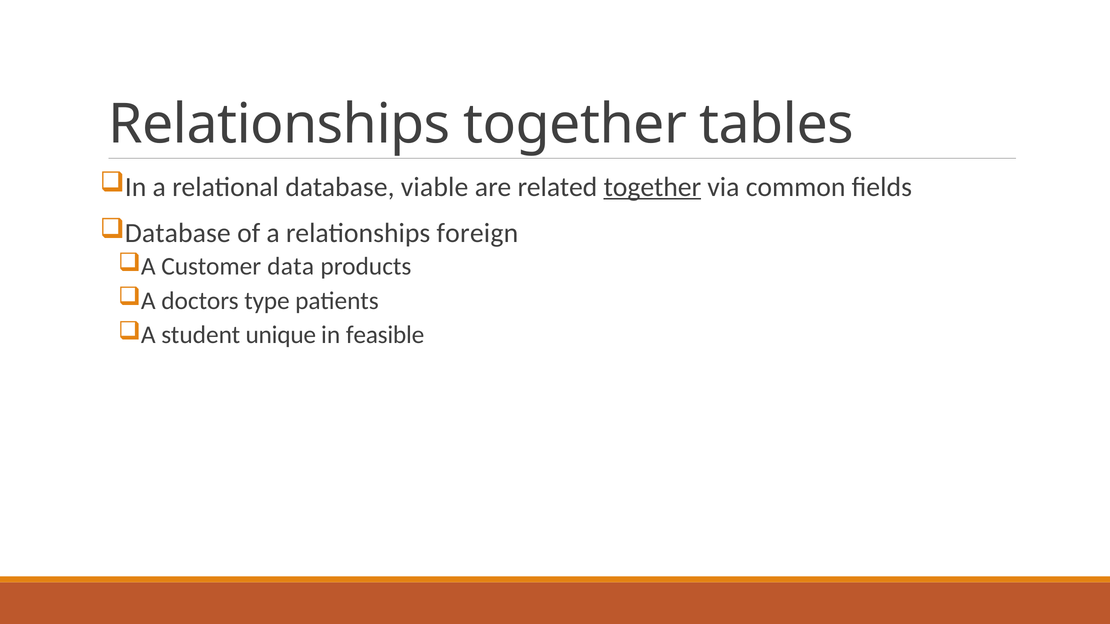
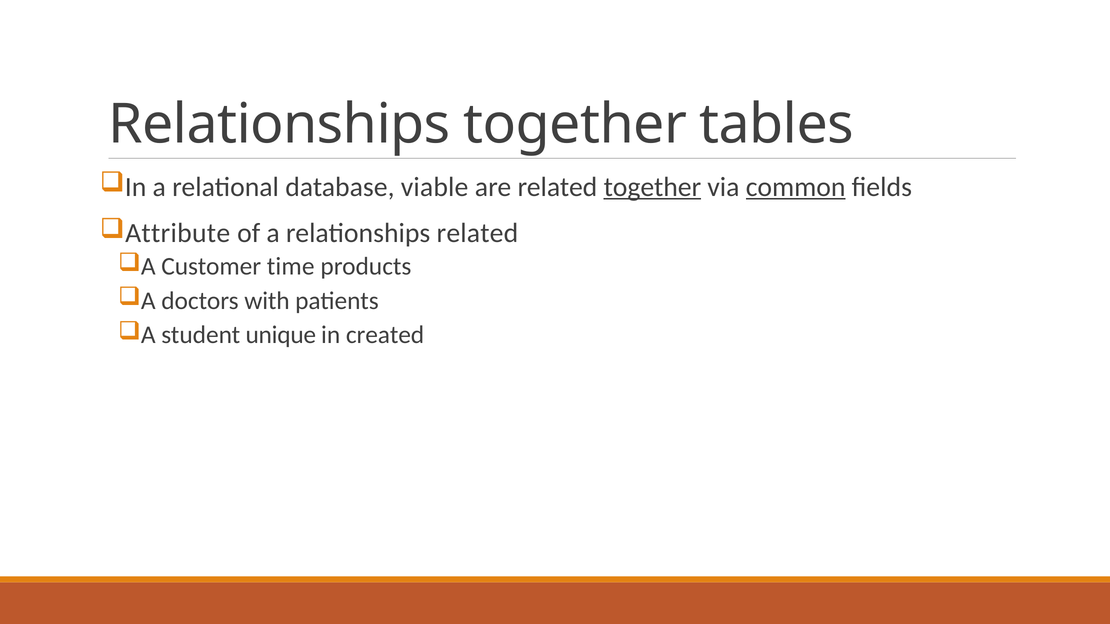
common underline: none -> present
Database at (178, 233): Database -> Attribute
relationships foreign: foreign -> related
data: data -> time
type: type -> with
feasible: feasible -> created
